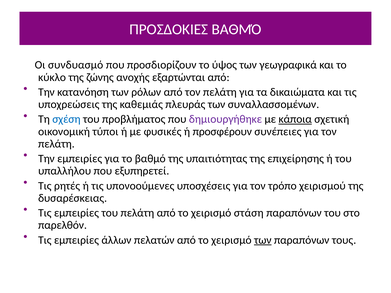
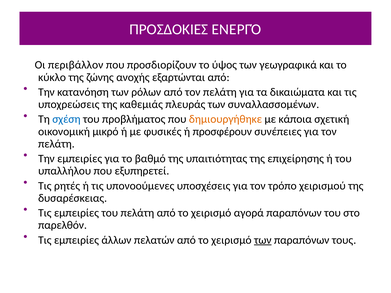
ΠΡΟΣΔΟΚΙΕΣ ΒΑΘΜΌ: ΒΑΘΜΌ -> ΕΝΕΡΓΌ
συνδυασμό: συνδυασμό -> περιβάλλον
δημιουργήθηκε colour: purple -> orange
κάποια underline: present -> none
τύποι: τύποι -> μικρό
στάση: στάση -> αγορά
